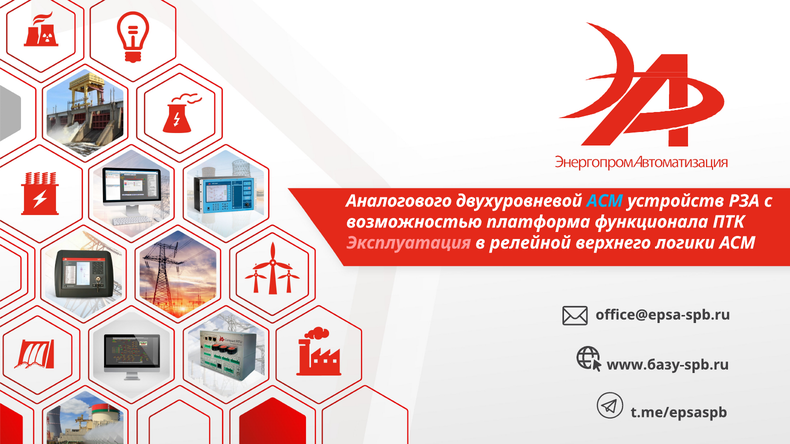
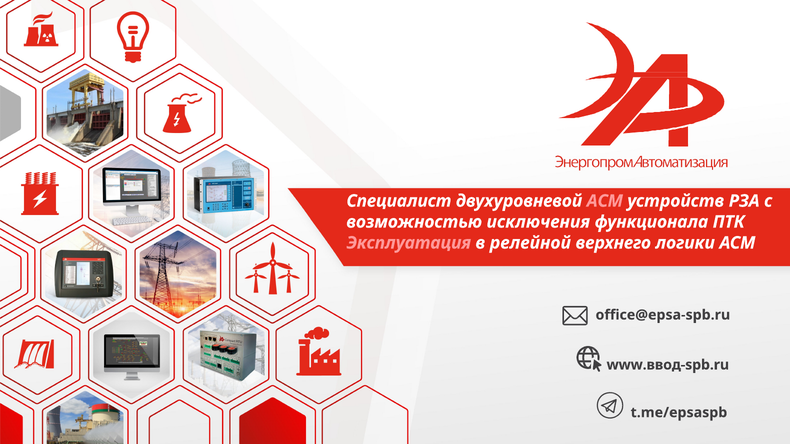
Аналогового: Аналогового -> Специалист
АСМ at (605, 201) colour: light blue -> pink
платформа: платформа -> исключения
www.базу-spb.ru: www.базу-spb.ru -> www.ввод-spb.ru
